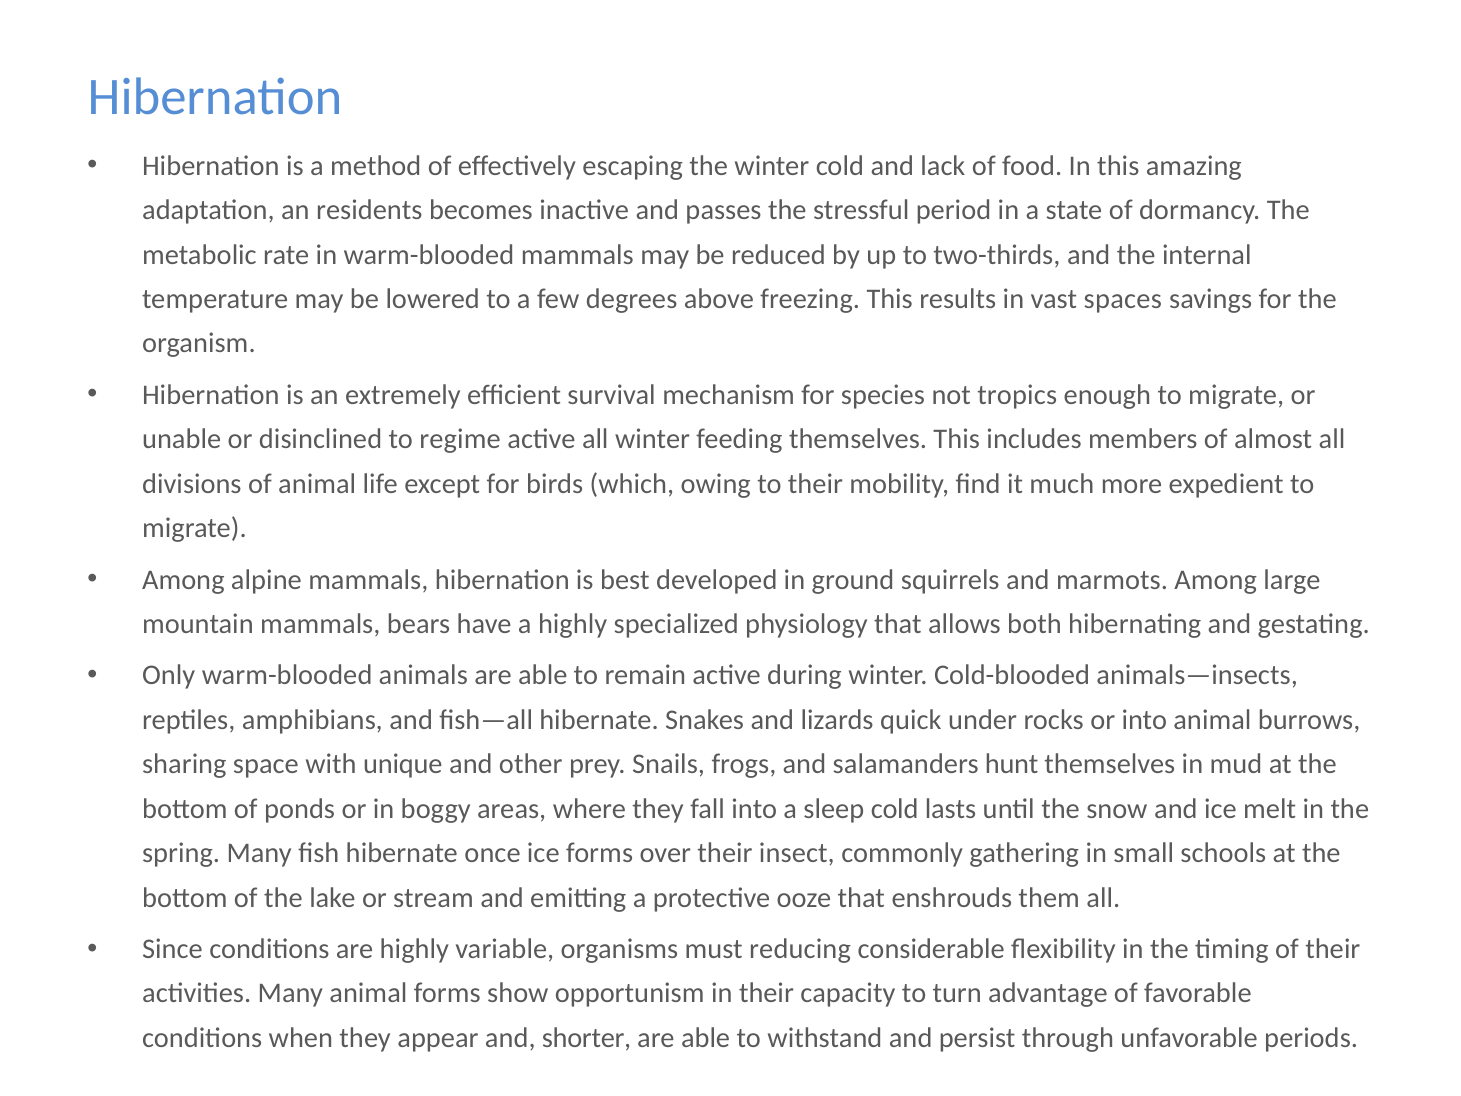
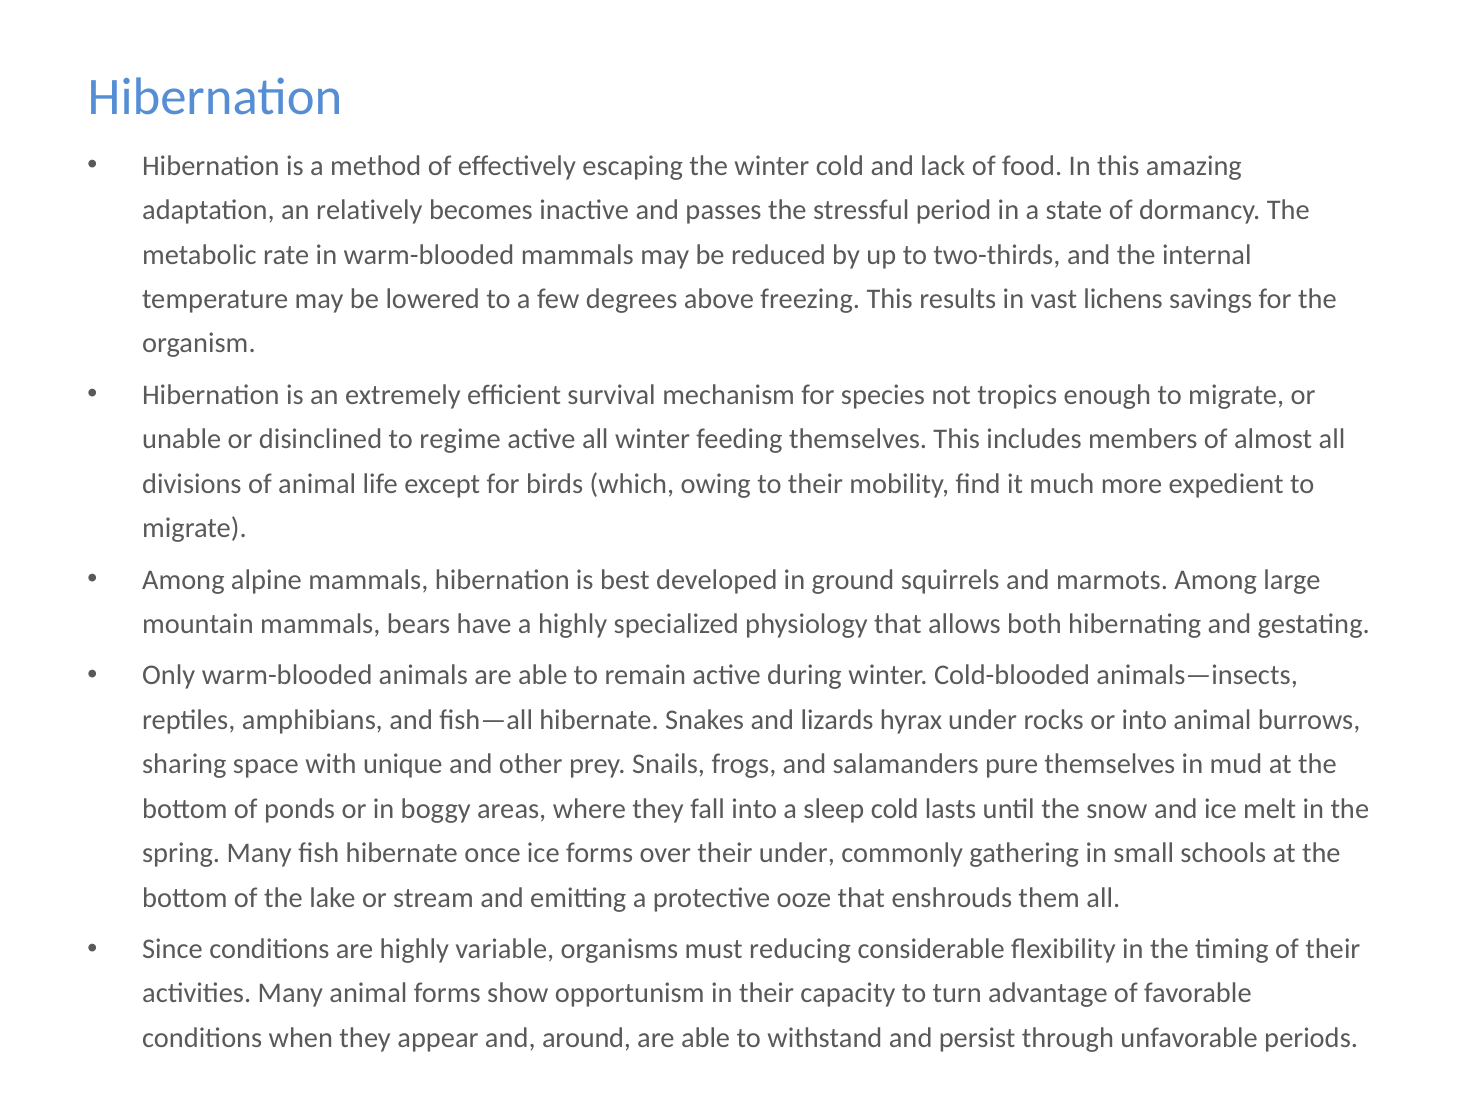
residents: residents -> relatively
spaces: spaces -> lichens
quick: quick -> hyrax
hunt: hunt -> pure
their insect: insect -> under
shorter: shorter -> around
